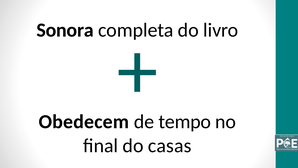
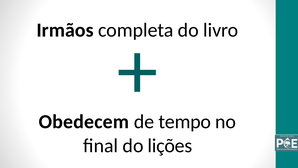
Sonora: Sonora -> Irmãos
casas: casas -> lições
